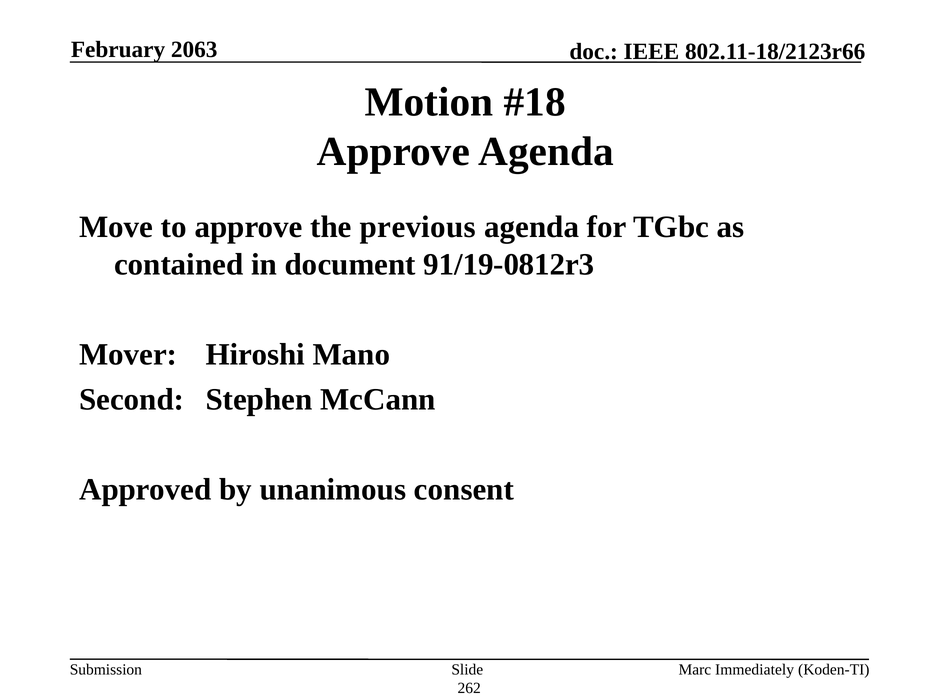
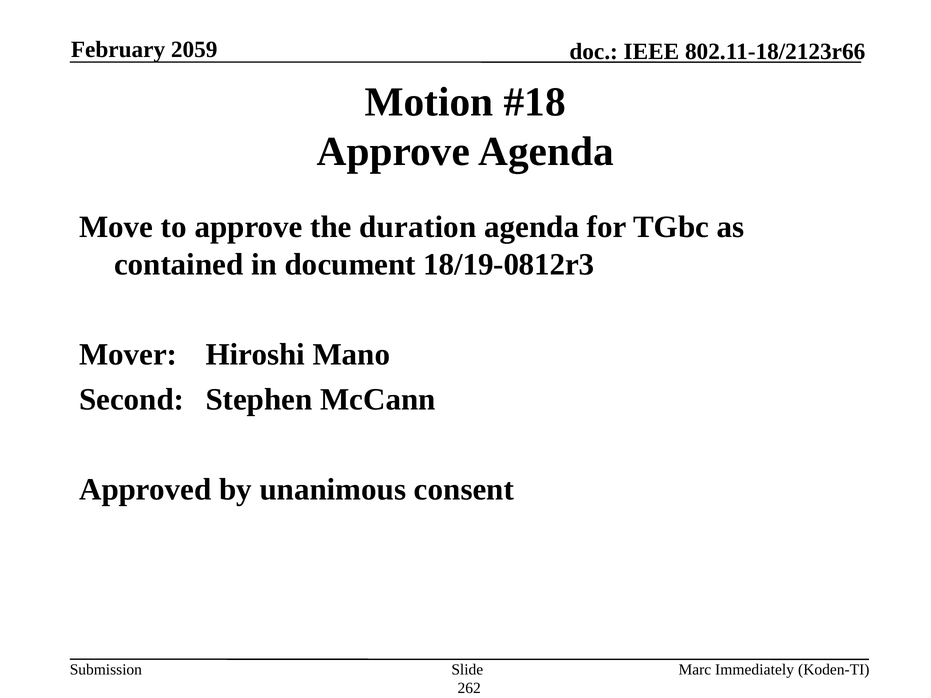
2063: 2063 -> 2059
previous: previous -> duration
91/19-0812r3: 91/19-0812r3 -> 18/19-0812r3
